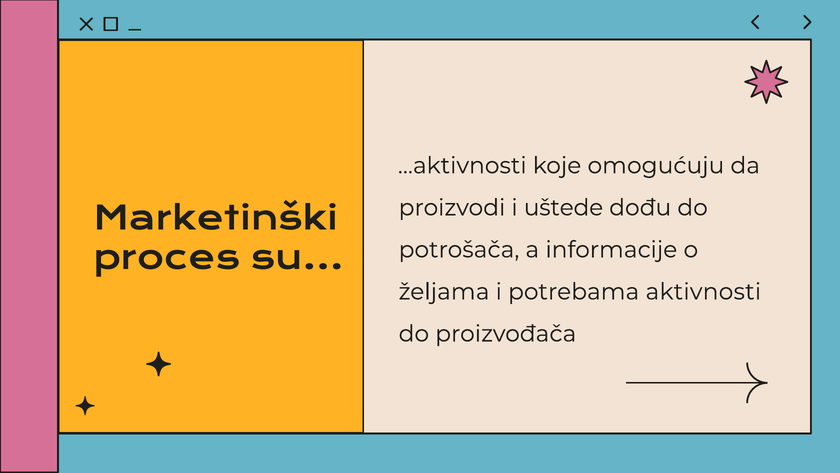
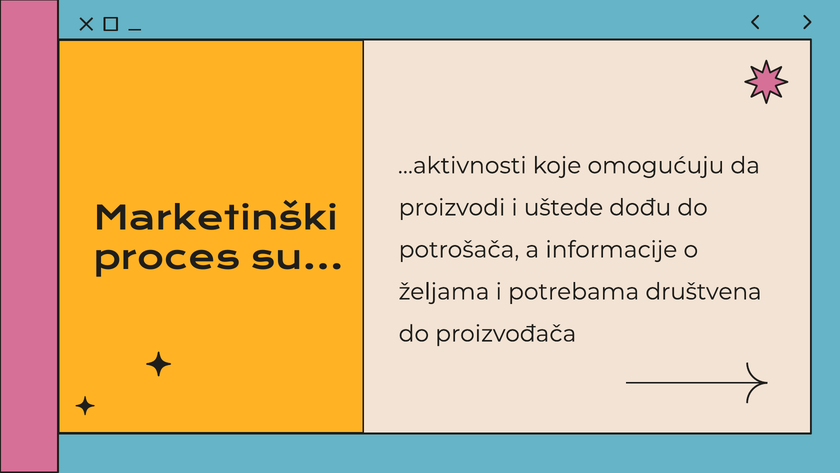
aktivnosti: aktivnosti -> društvena
